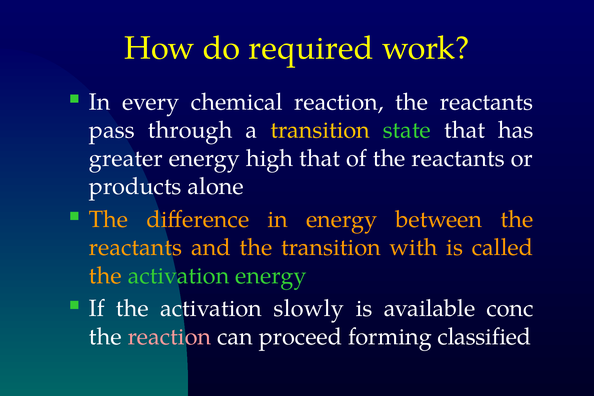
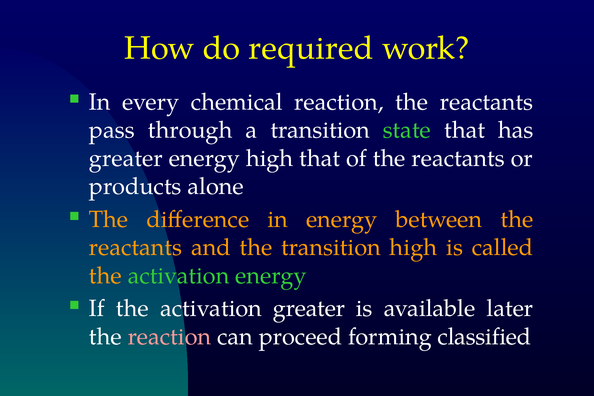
transition at (320, 130) colour: yellow -> white
transition with: with -> high
activation slowly: slowly -> greater
conc: conc -> later
